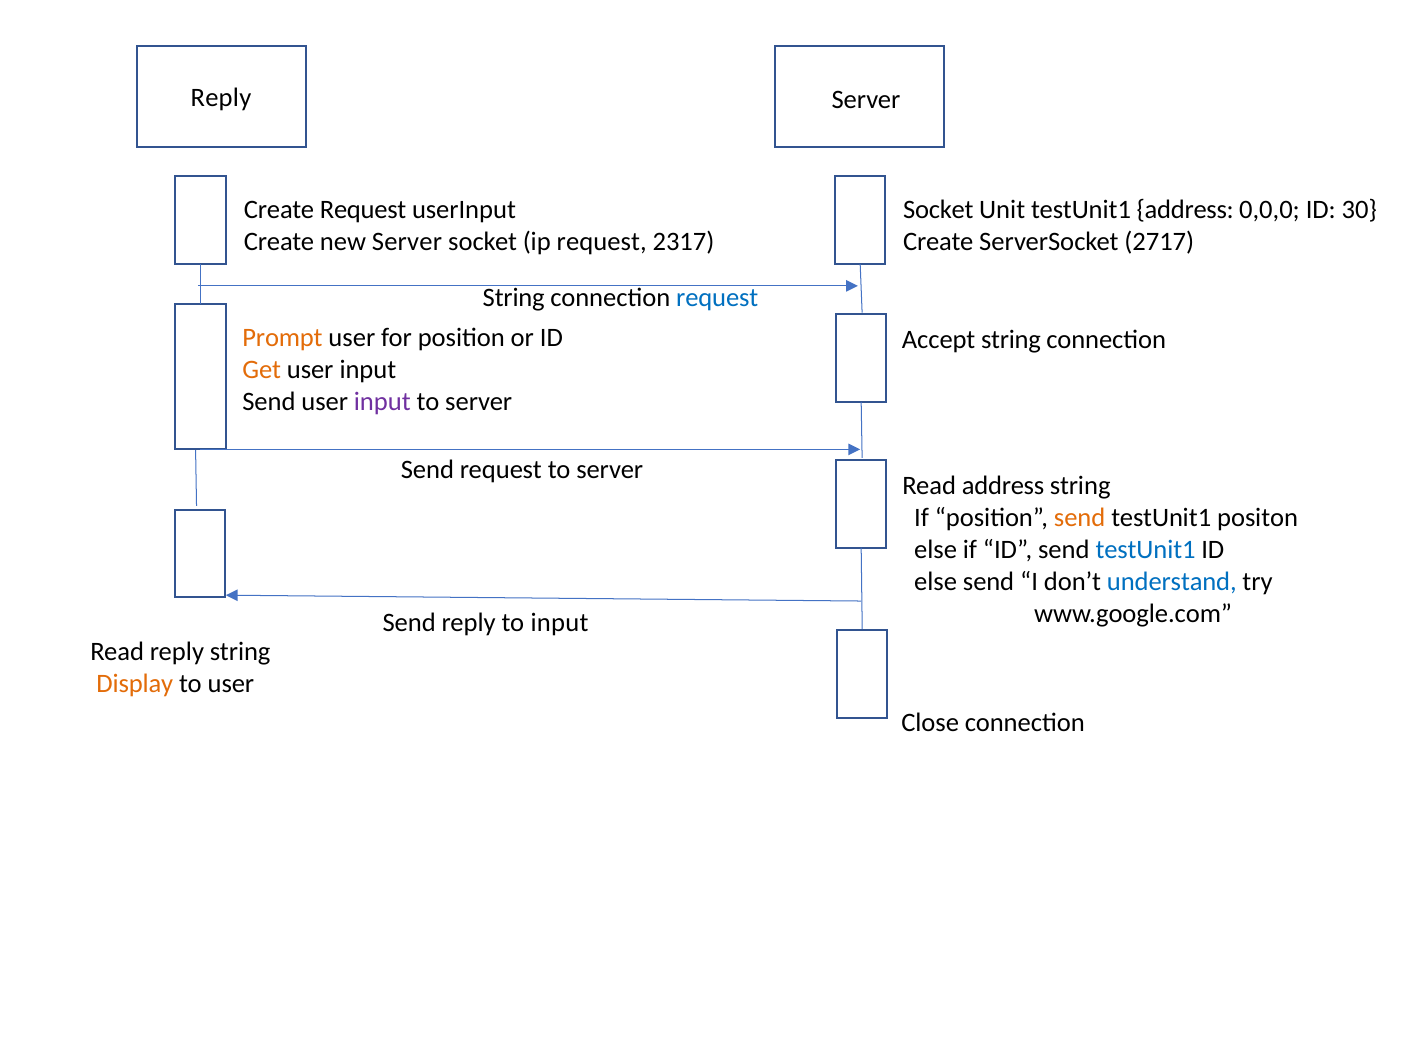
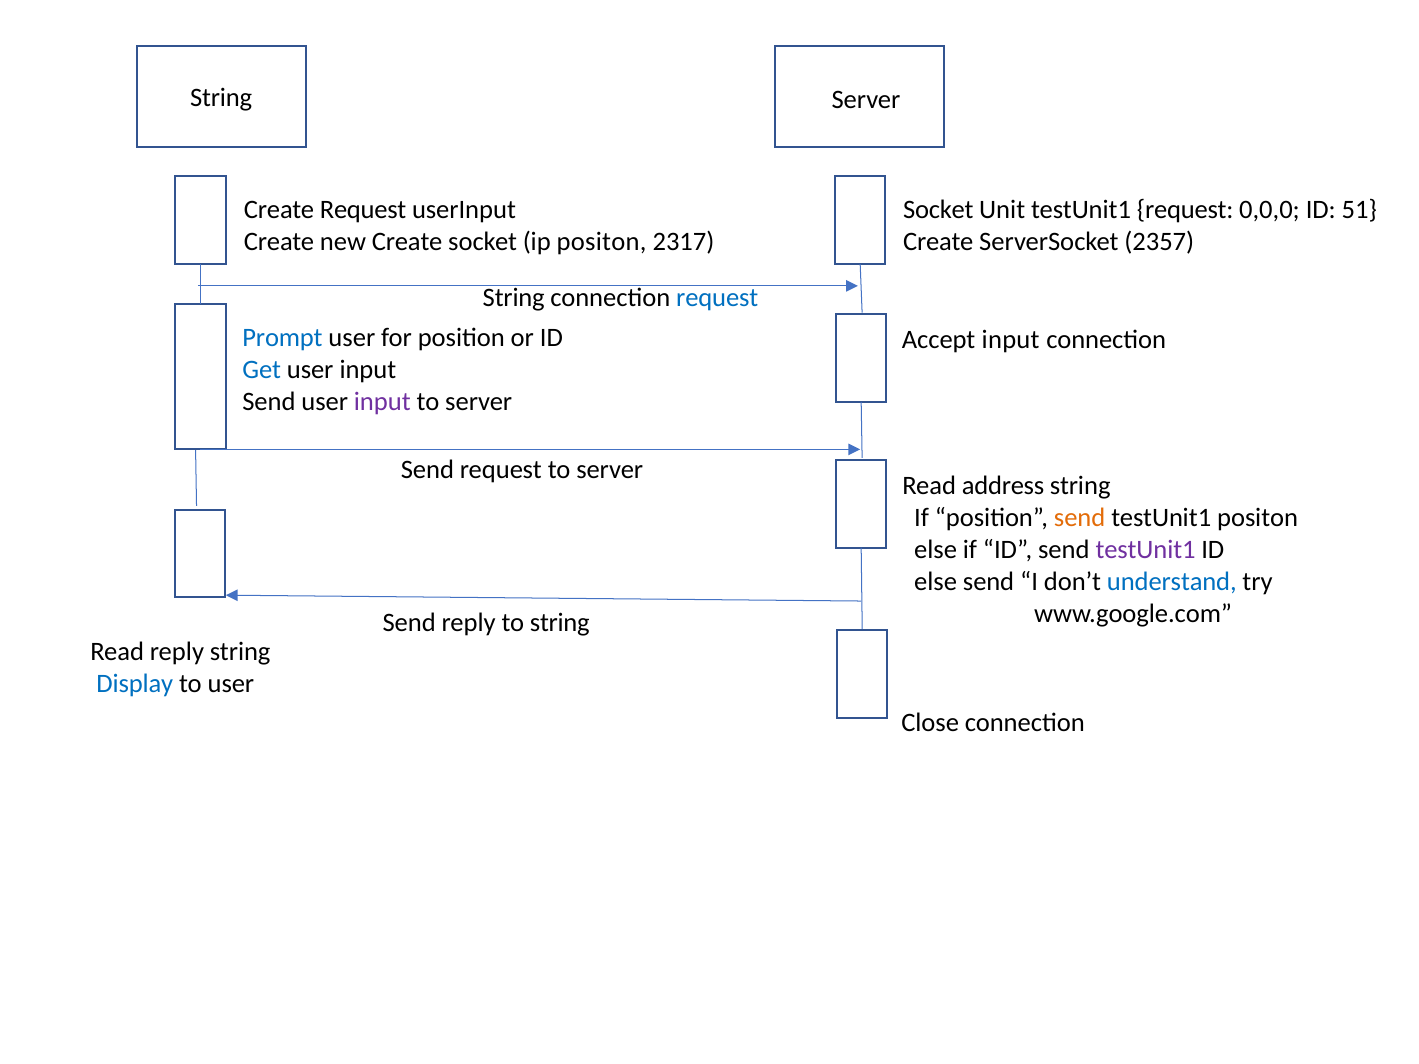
Reply at (221, 98): Reply -> String
testUnit1 address: address -> request
30: 30 -> 51
new Server: Server -> Create
ip request: request -> positon
2717: 2717 -> 2357
Prompt colour: orange -> blue
Accept string: string -> input
Get colour: orange -> blue
testUnit1 at (1146, 550) colour: blue -> purple
to input: input -> string
Display colour: orange -> blue
